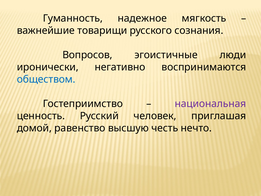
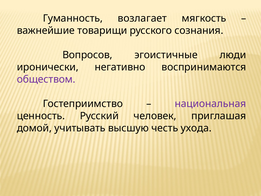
надежное: надежное -> возлагает
обществом colour: blue -> purple
равенство: равенство -> учитывать
нечто: нечто -> ухода
